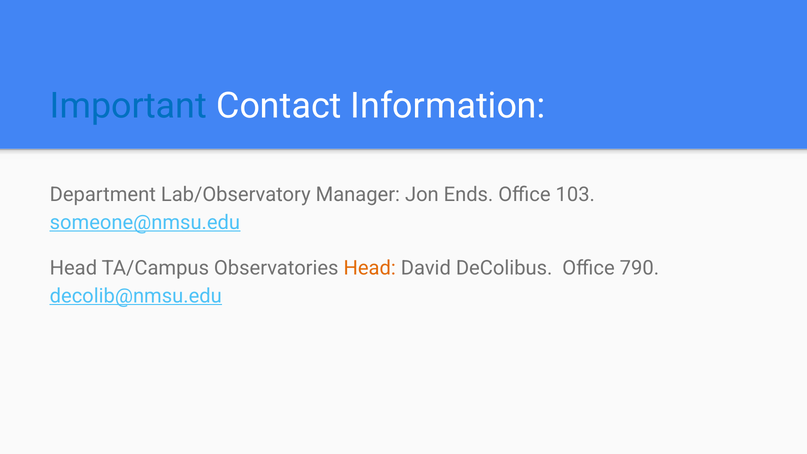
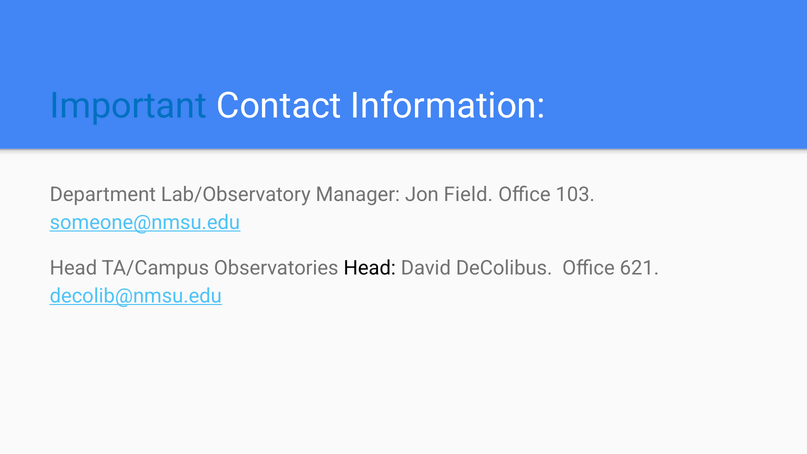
Ends: Ends -> Field
Head at (370, 268) colour: orange -> black
790: 790 -> 621
